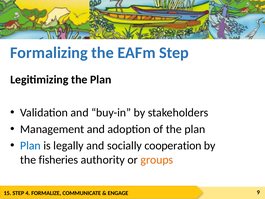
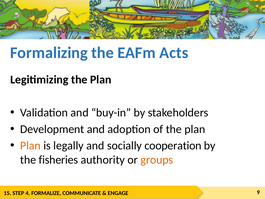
EAFm Step: Step -> Acts
Management: Management -> Development
Plan at (30, 146) colour: blue -> orange
